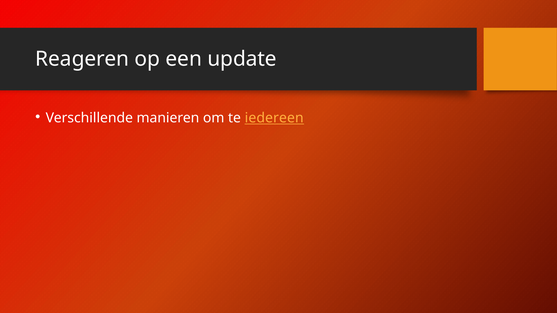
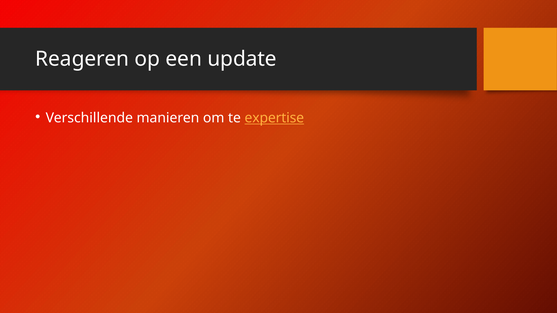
iedereen: iedereen -> expertise
